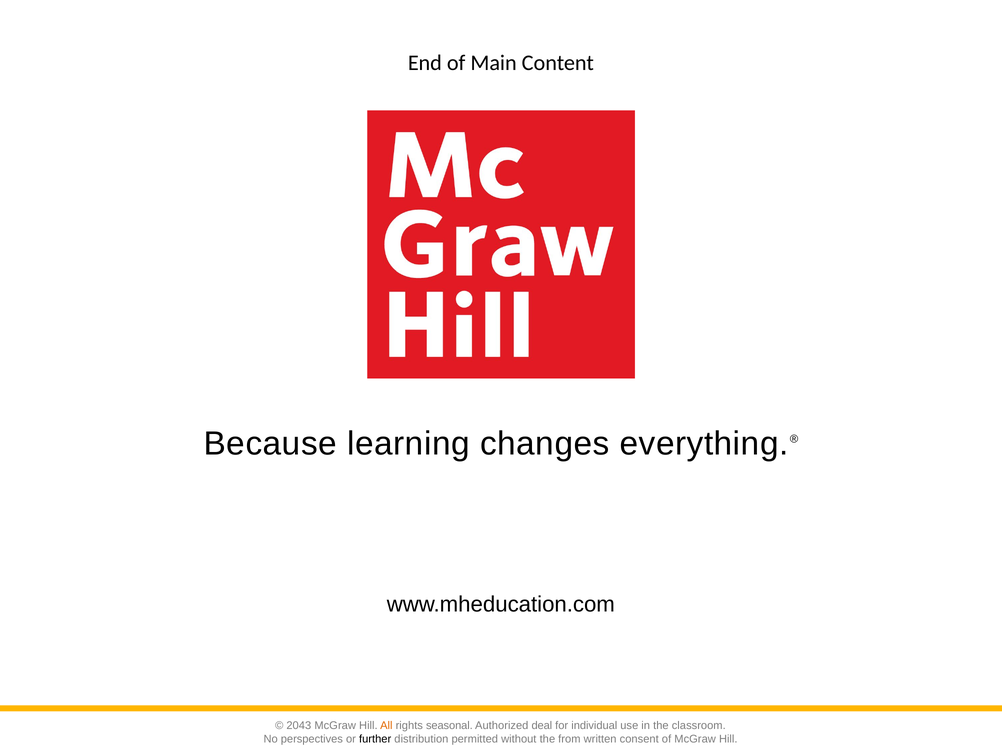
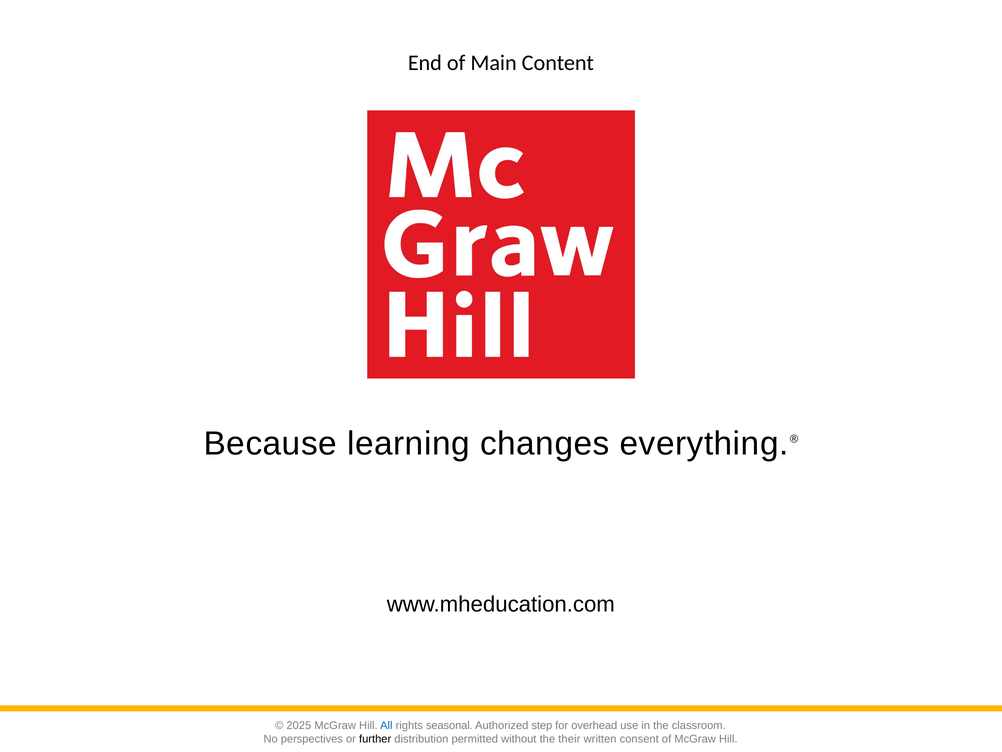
2043: 2043 -> 2025
All colour: orange -> blue
deal: deal -> step
individual: individual -> overhead
from: from -> their
